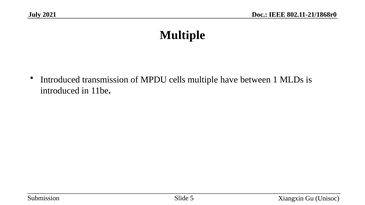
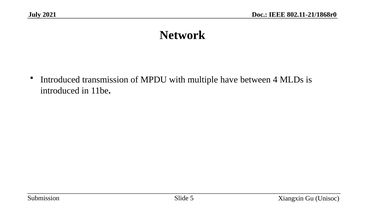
Multiple at (182, 35): Multiple -> Network
cells: cells -> with
1: 1 -> 4
